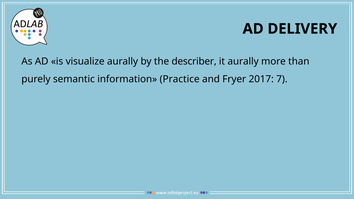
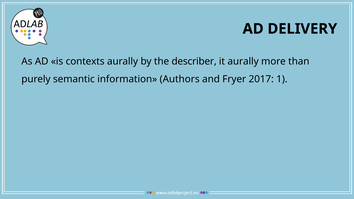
visualize: visualize -> contexts
Practice: Practice -> Authors
7: 7 -> 1
